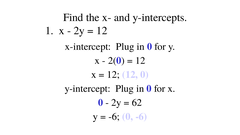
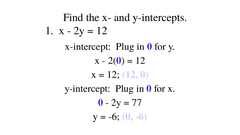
62: 62 -> 77
